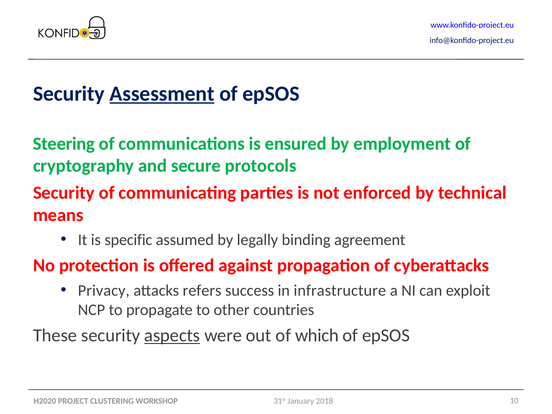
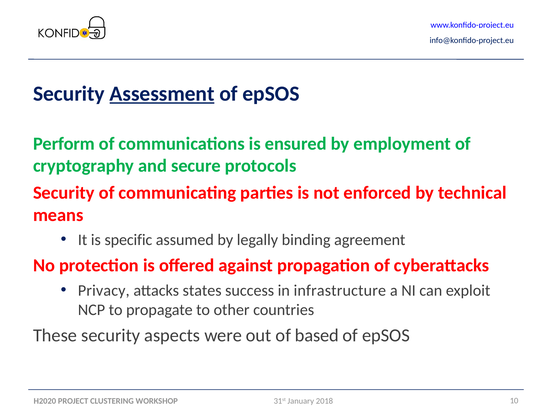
Steering: Steering -> Perform
refers: refers -> states
aspects underline: present -> none
which: which -> based
